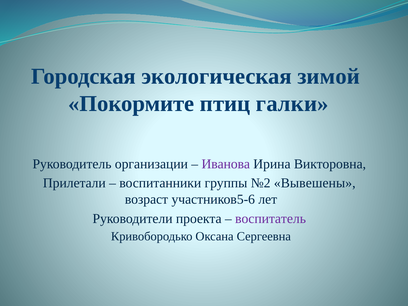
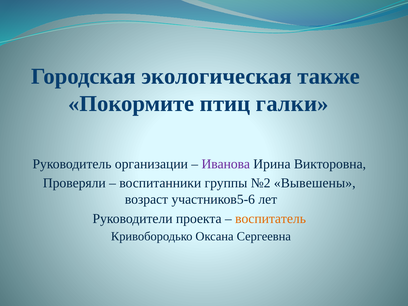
зимой: зимой -> также
Прилетали: Прилетали -> Проверяли
воспитатель colour: purple -> orange
